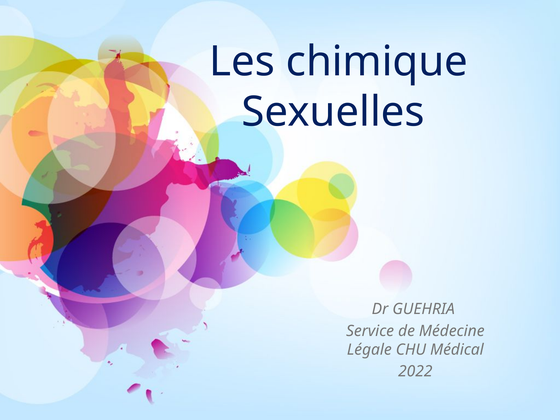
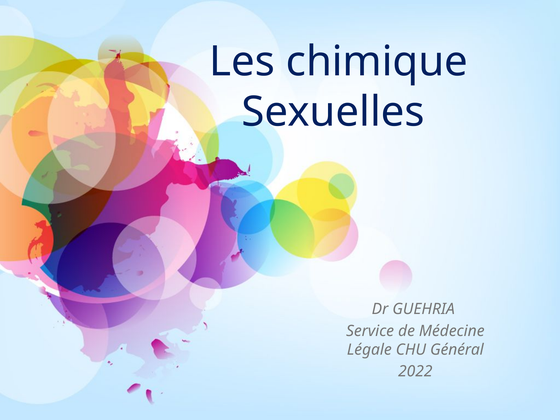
Médical: Médical -> Général
